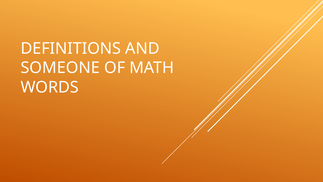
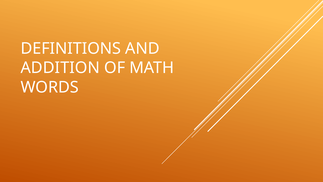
SOMEONE: SOMEONE -> ADDITION
